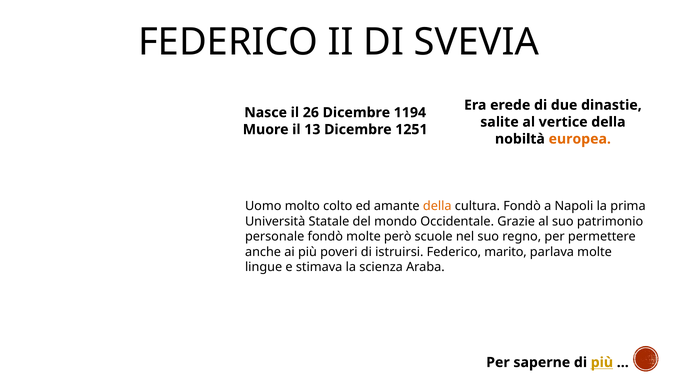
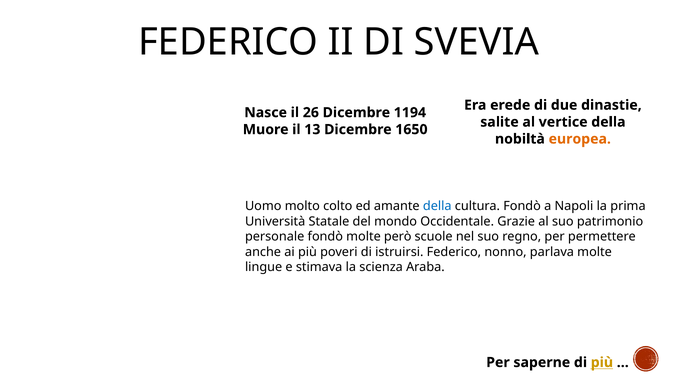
1251: 1251 -> 1650
della at (437, 206) colour: orange -> blue
marito: marito -> nonno
